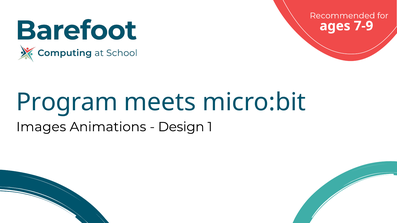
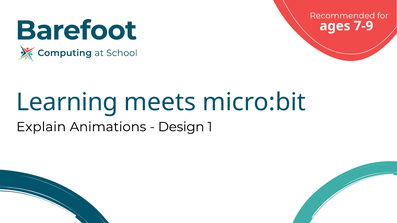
Program: Program -> Learning
Images: Images -> Explain
